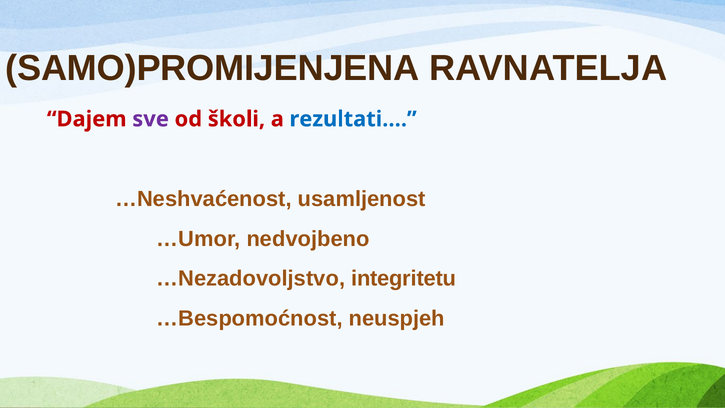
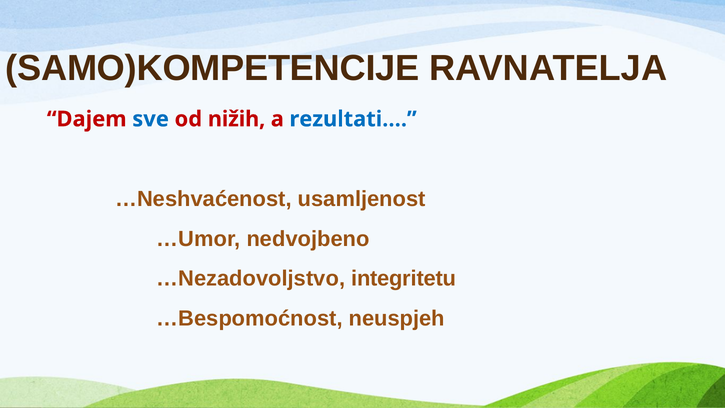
SAMO)PROMIJENJENA: SAMO)PROMIJENJENA -> SAMO)KOMPETENCIJE
sve colour: purple -> blue
školi: školi -> nižih
